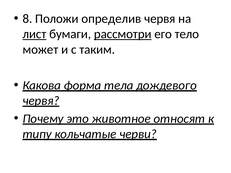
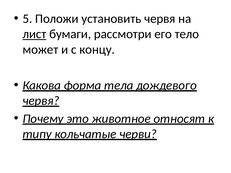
8: 8 -> 5
определив: определив -> установить
рассмотри underline: present -> none
таким: таким -> концу
